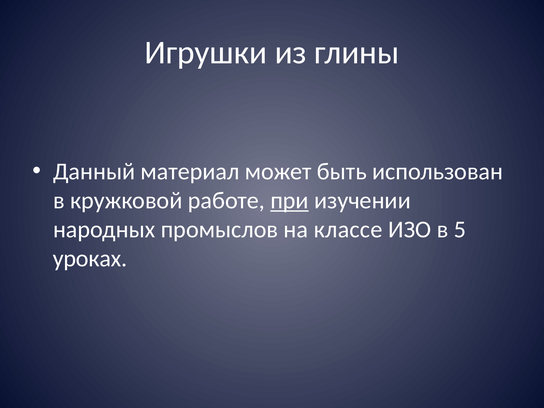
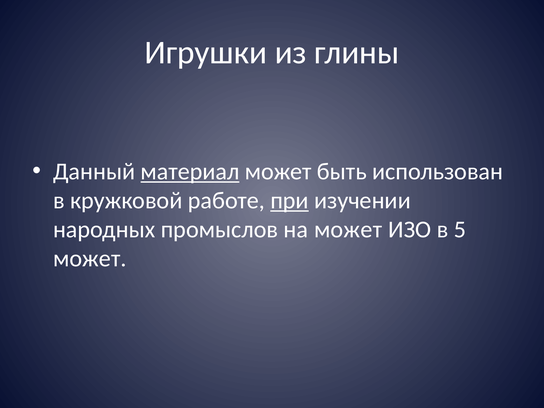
материал underline: none -> present
на классе: классе -> может
уроках at (90, 259): уроках -> может
